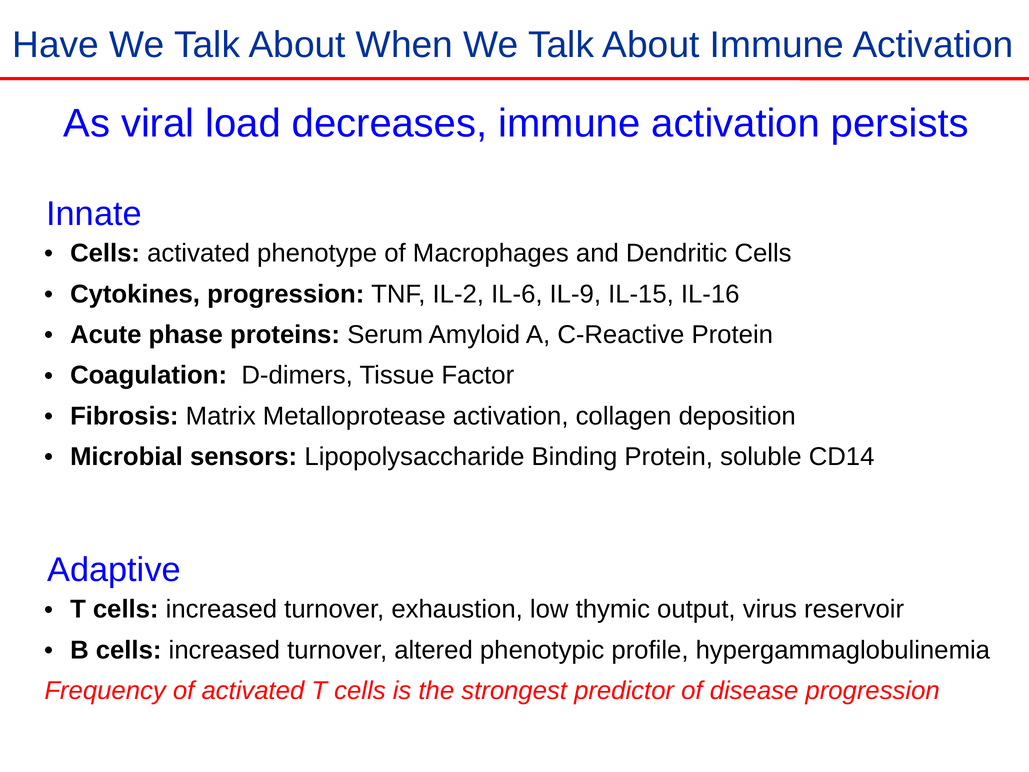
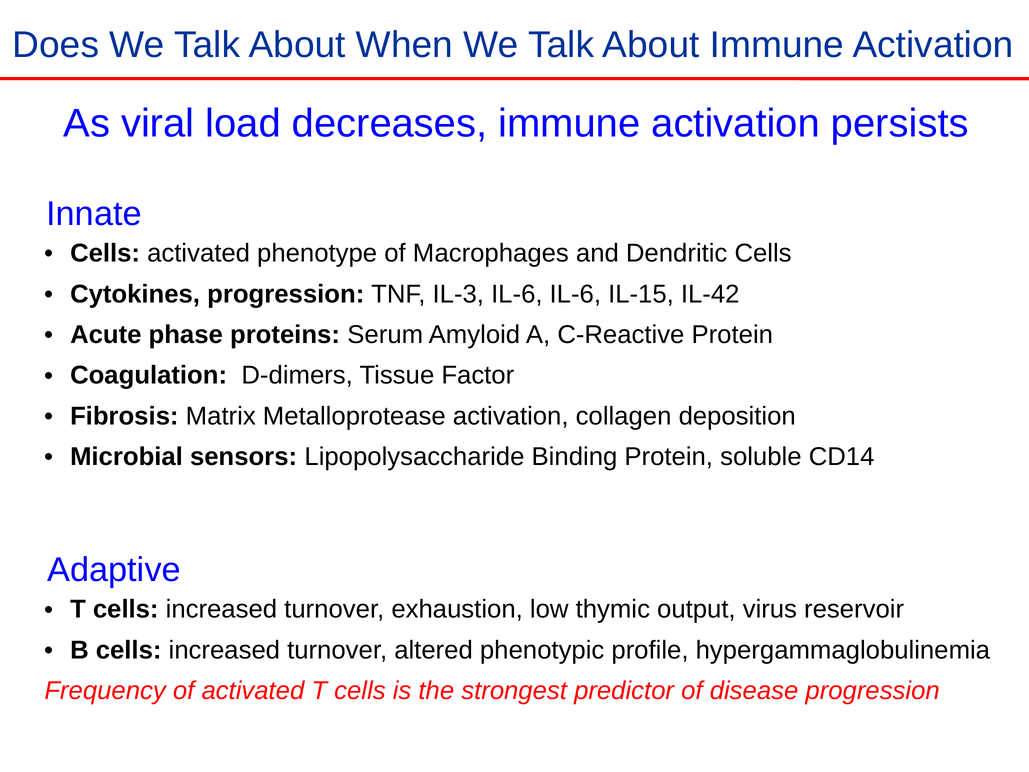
Have: Have -> Does
IL-2: IL-2 -> IL-3
IL-6 IL-9: IL-9 -> IL-6
IL-16: IL-16 -> IL-42
